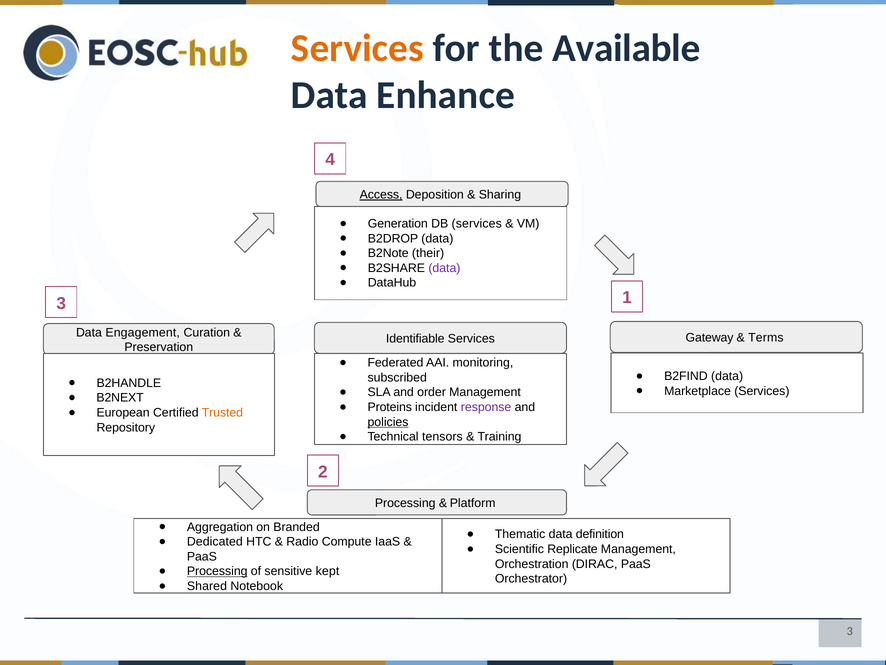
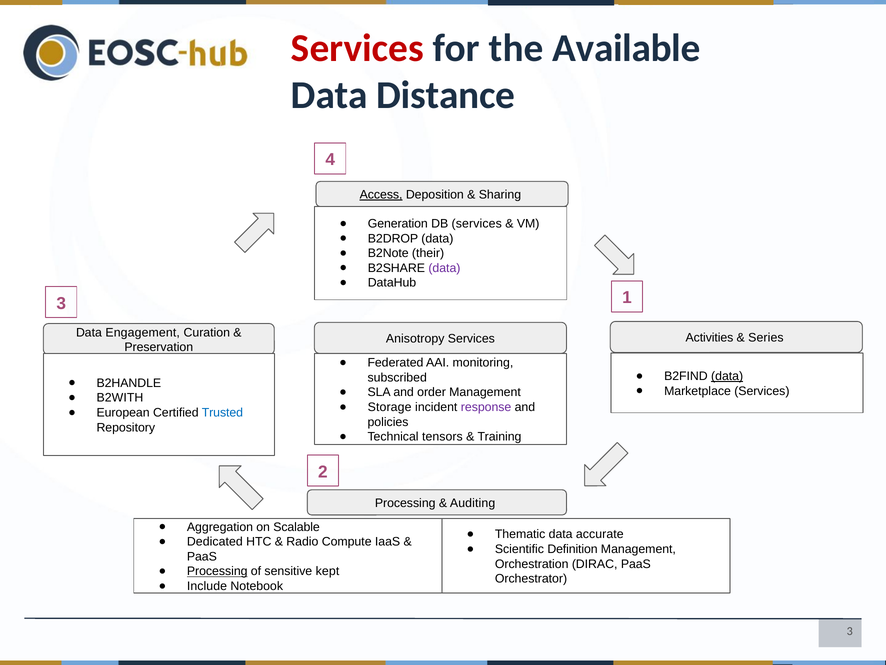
Services at (357, 48) colour: orange -> red
Enhance: Enhance -> Distance
Gateway: Gateway -> Activities
Terms: Terms -> Series
Identifiable: Identifiable -> Anisotropy
data at (727, 376) underline: none -> present
B2NEXT: B2NEXT -> B2WITH
Proteins: Proteins -> Storage
Trusted colour: orange -> blue
policies underline: present -> none
Platform: Platform -> Auditing
Branded: Branded -> Scalable
definition: definition -> accurate
Replicate: Replicate -> Definition
Shared: Shared -> Include
